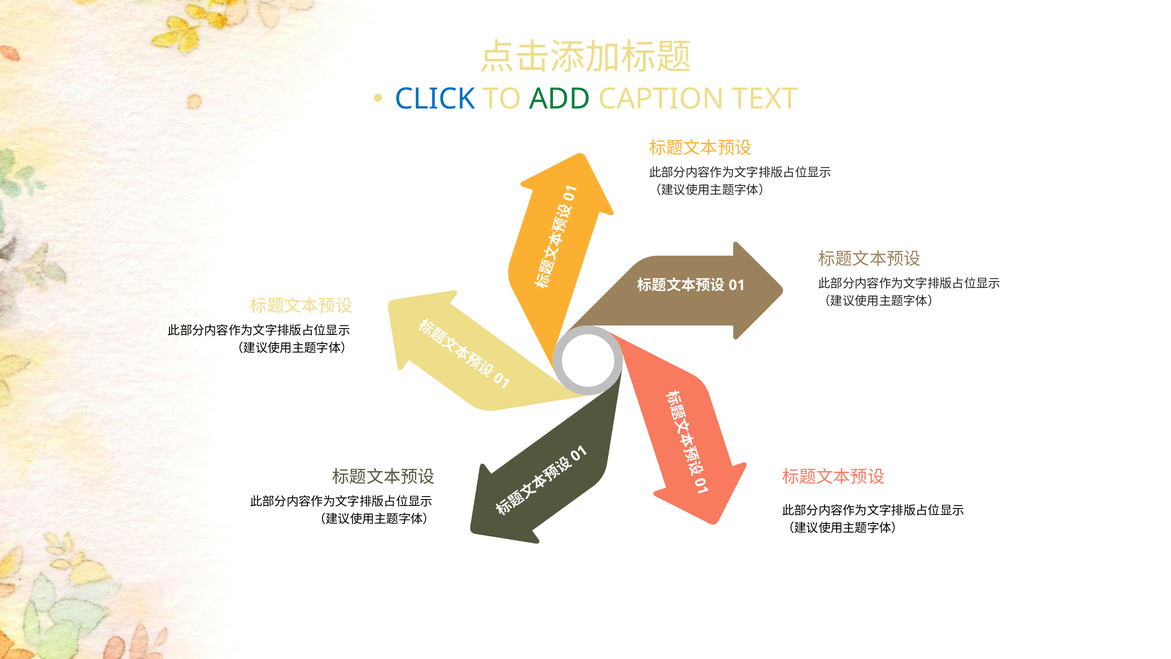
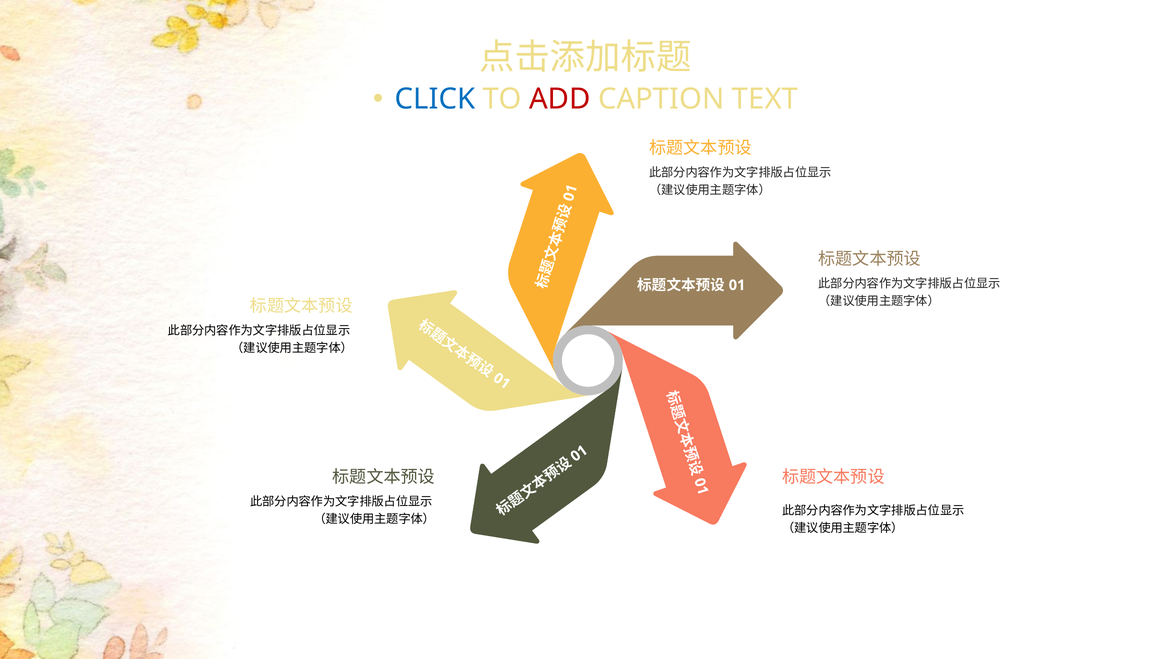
ADD colour: green -> red
